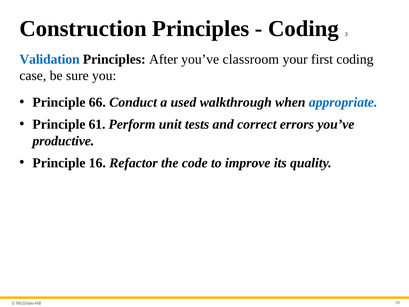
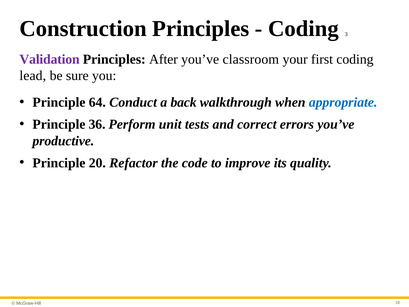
Validation colour: blue -> purple
case: case -> lead
66: 66 -> 64
used: used -> back
61: 61 -> 36
16: 16 -> 20
